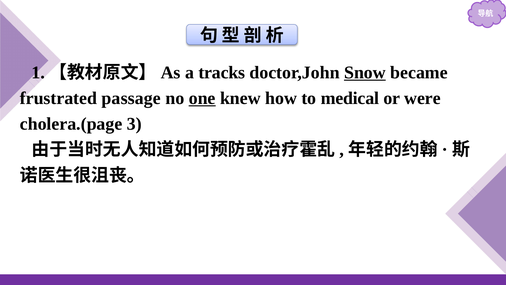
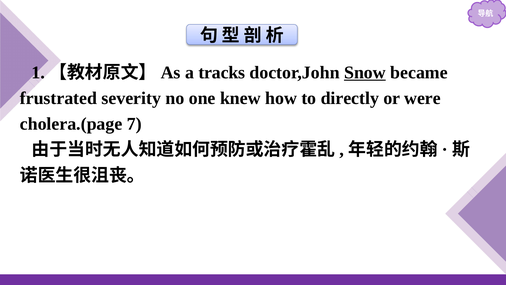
passage: passage -> severity
one underline: present -> none
medical: medical -> directly
3: 3 -> 7
